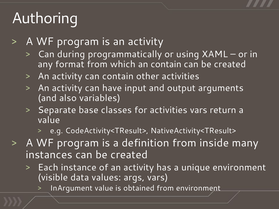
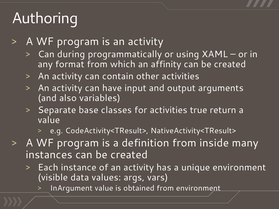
an contain: contain -> affinity
activities vars: vars -> true
